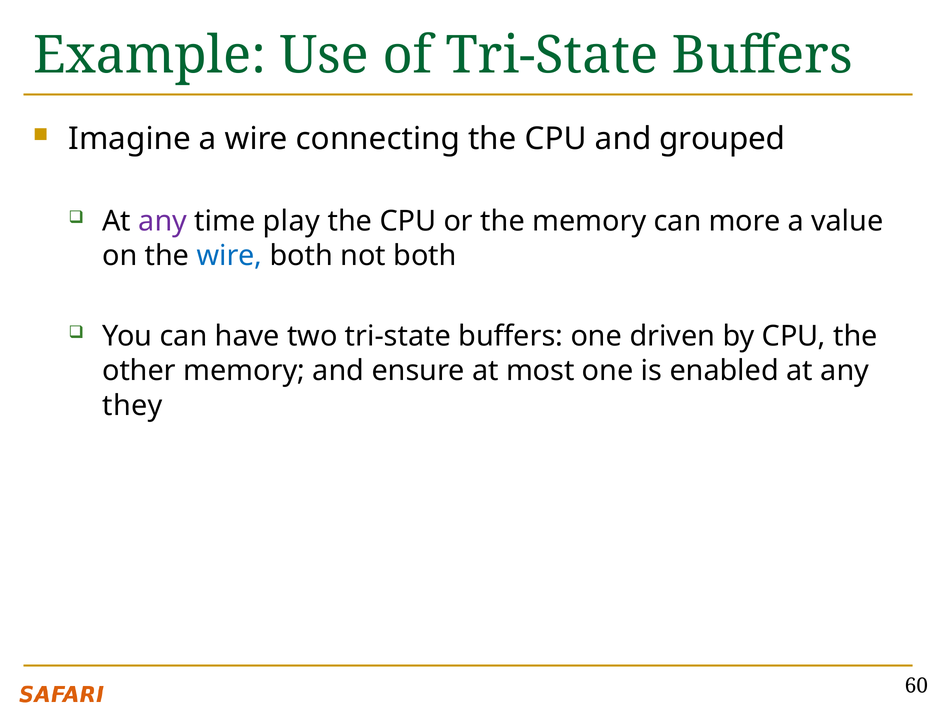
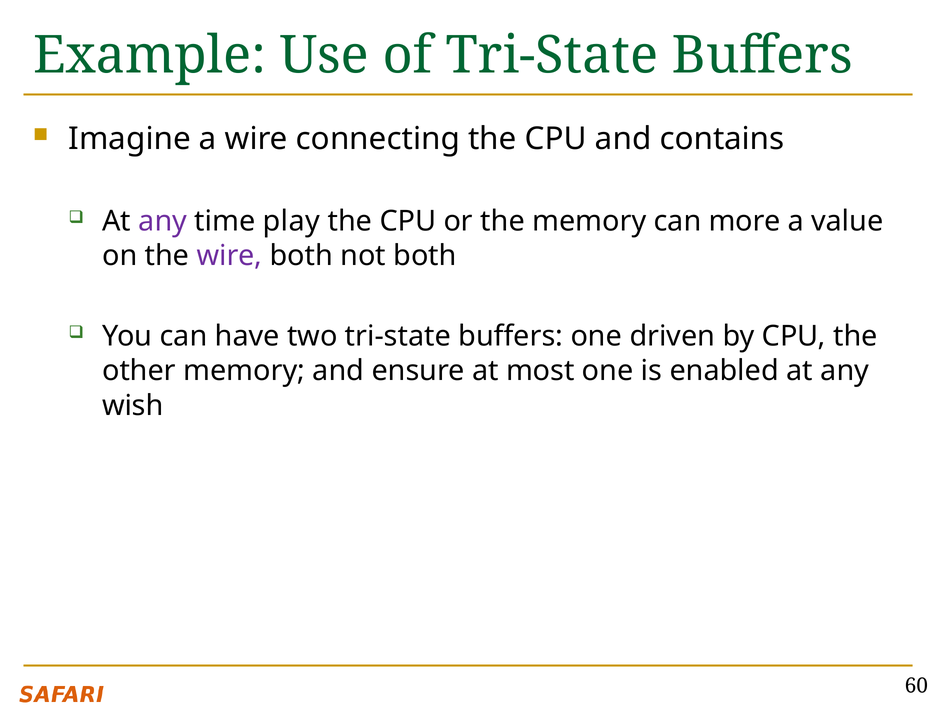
grouped: grouped -> contains
wire at (229, 256) colour: blue -> purple
they: they -> wish
